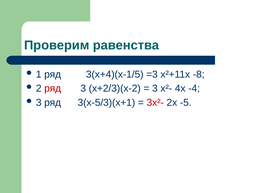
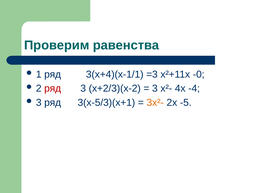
3(х+4)(х-1/5: 3(х+4)(х-1/5 -> 3(х+4)(х-1/1
-8: -8 -> -0
3x²- colour: red -> orange
